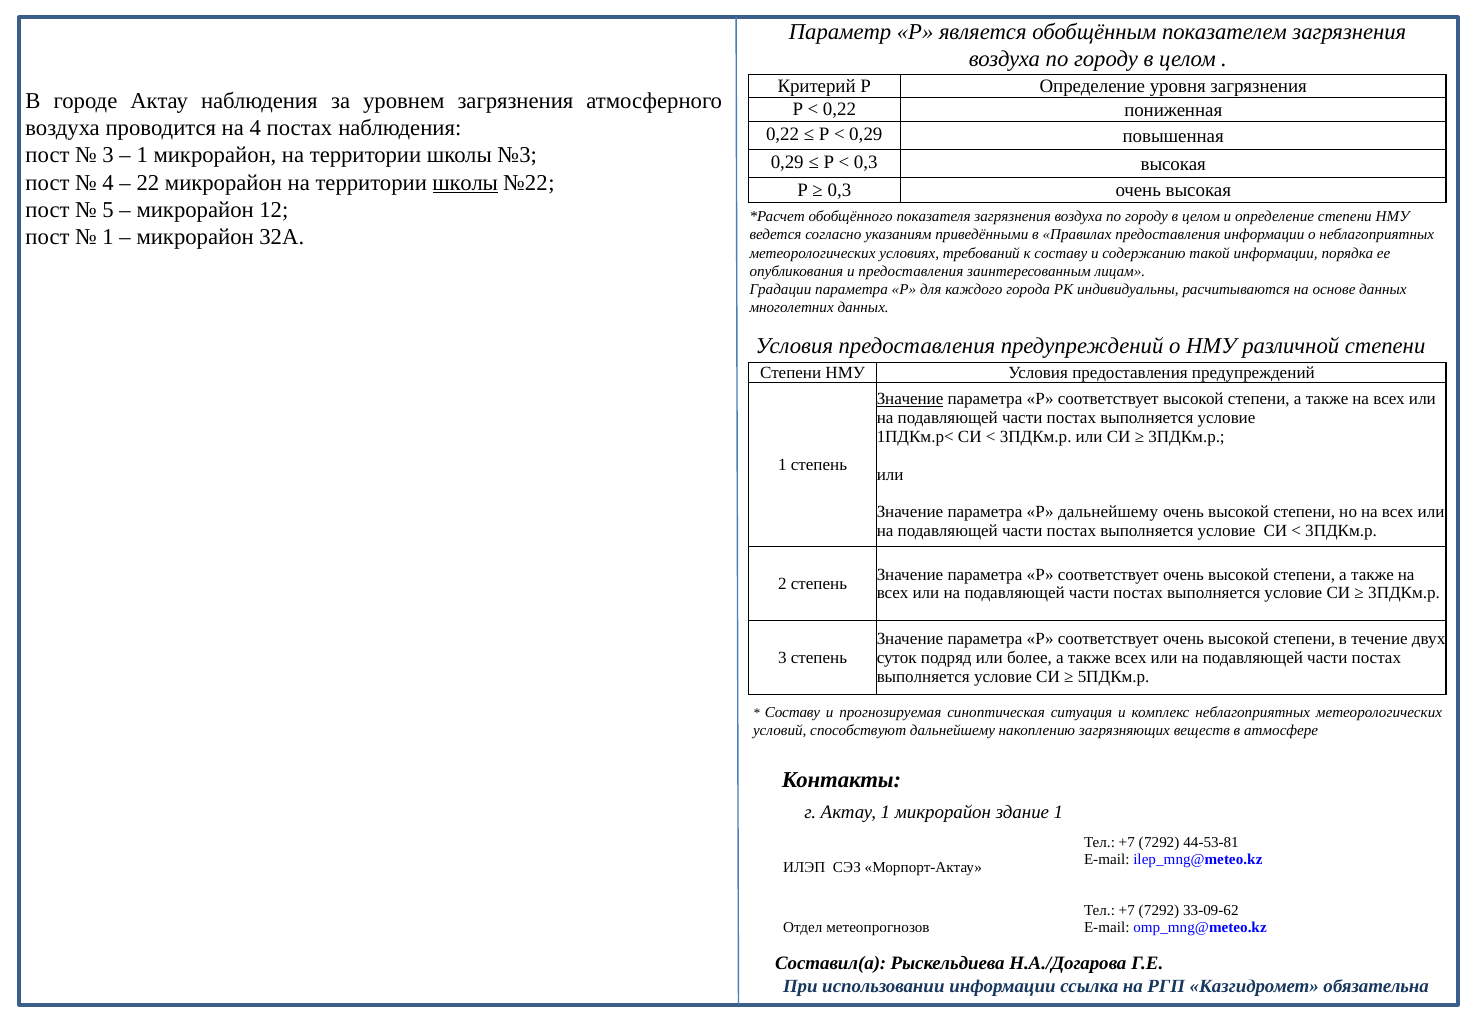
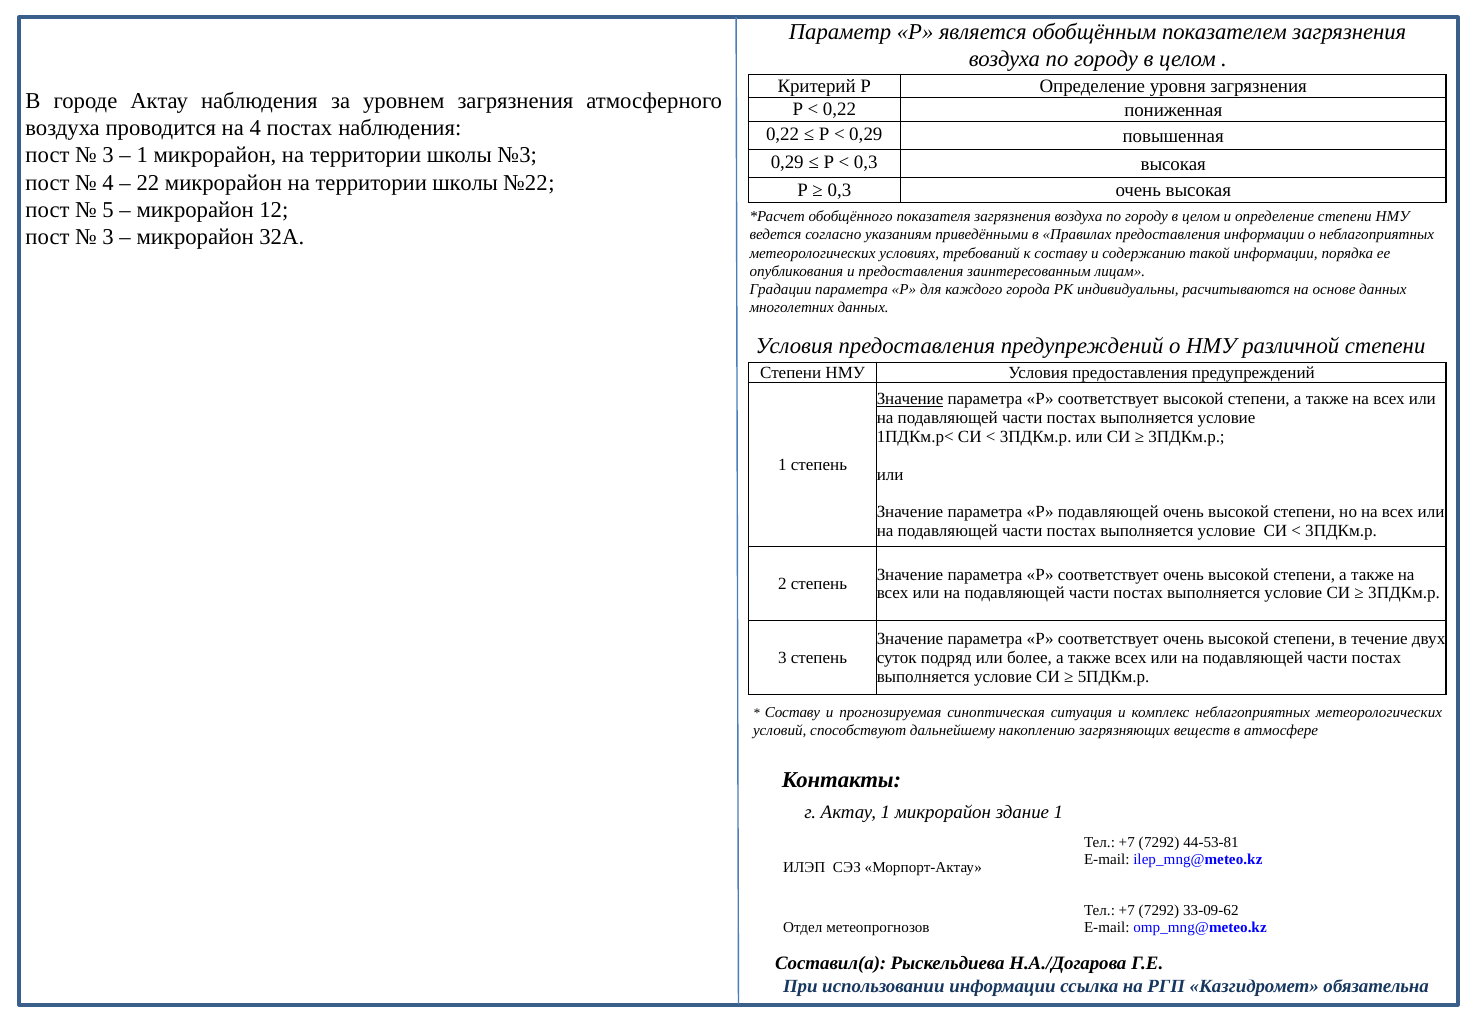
школы at (465, 183) underline: present -> none
1 at (108, 237): 1 -> 3
Р дальнейшему: дальнейшему -> подавляющей
